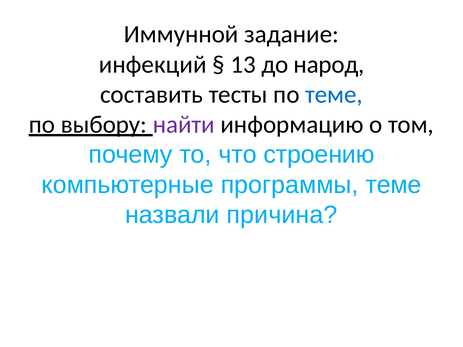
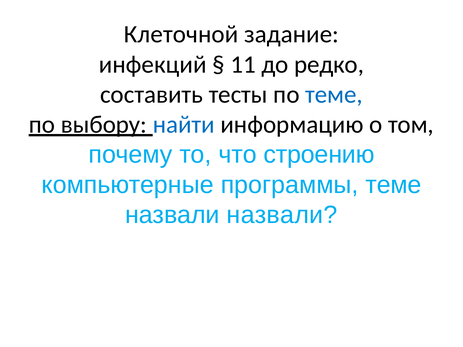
Иммунной: Иммунной -> Клеточной
13: 13 -> 11
народ: народ -> редко
найти colour: purple -> blue
назвали причина: причина -> назвали
